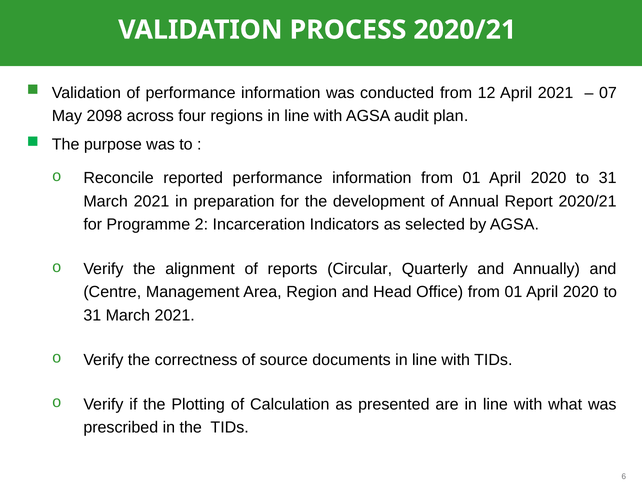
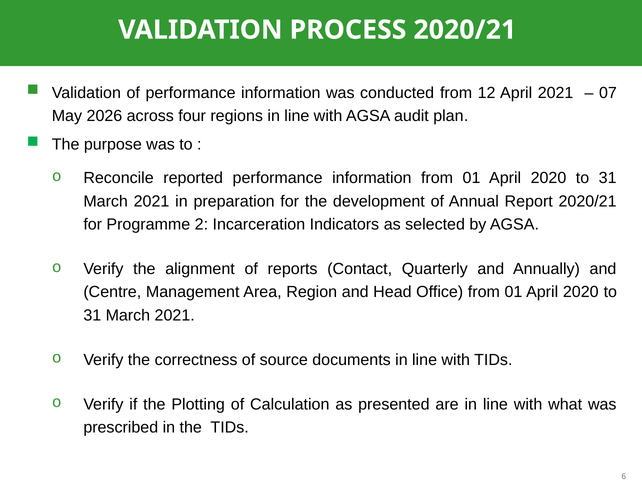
2098: 2098 -> 2026
Circular: Circular -> Contact
